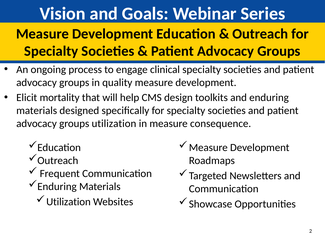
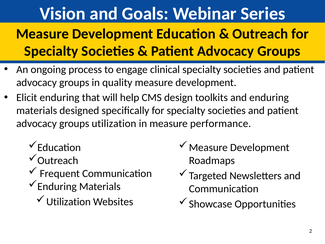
Elicit mortality: mortality -> enduring
consequence: consequence -> performance
